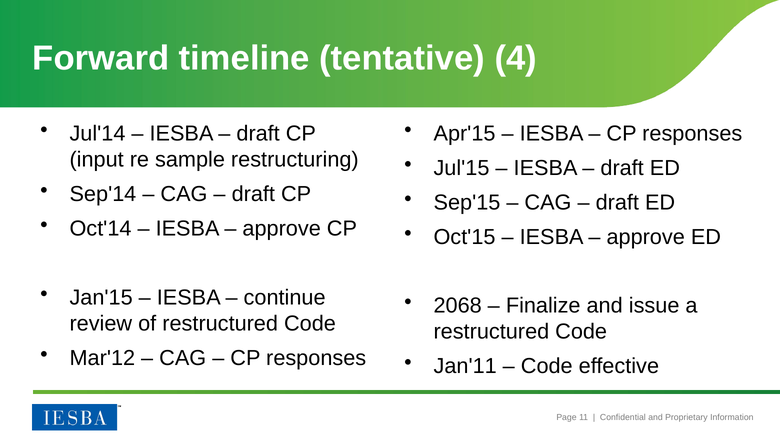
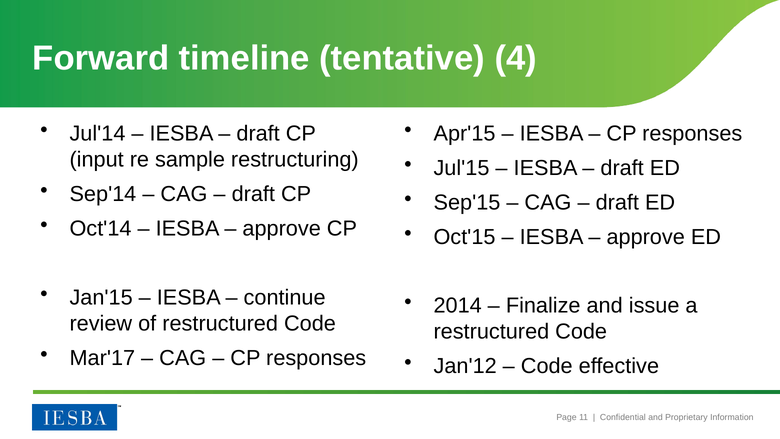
2068: 2068 -> 2014
Mar'12: Mar'12 -> Mar'17
Jan'11: Jan'11 -> Jan'12
